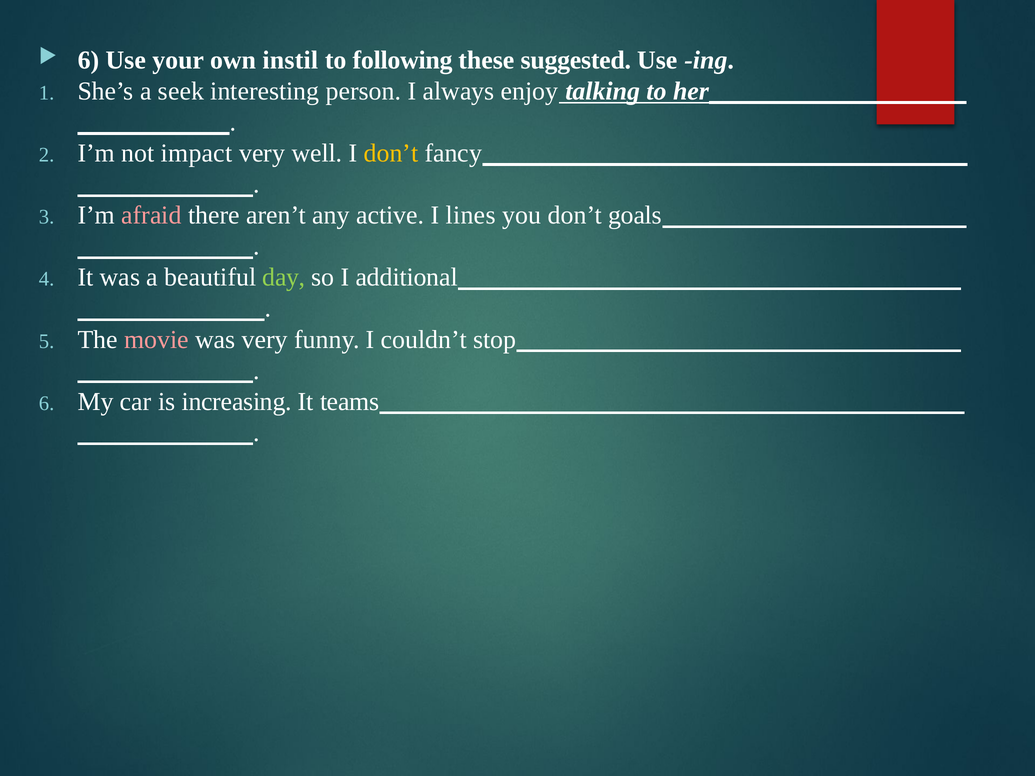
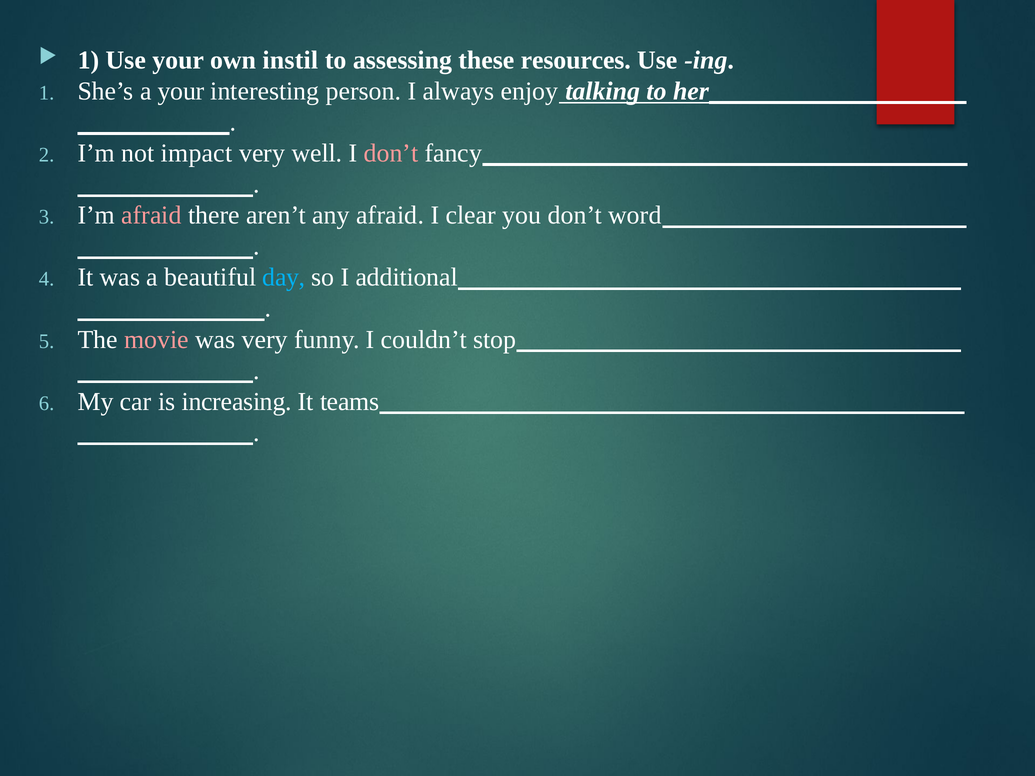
6 at (88, 60): 6 -> 1
following: following -> assessing
suggested: suggested -> resources
a seek: seek -> your
don’t at (391, 153) colour: yellow -> pink
any active: active -> afraid
lines: lines -> clear
goals: goals -> word
day colour: light green -> light blue
